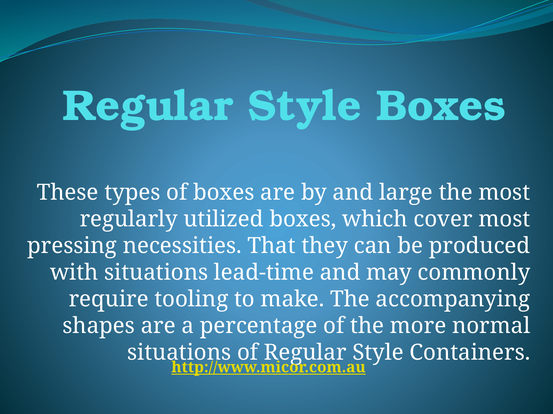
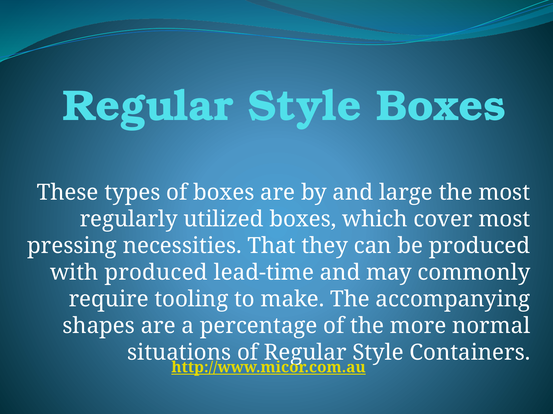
with situations: situations -> produced
